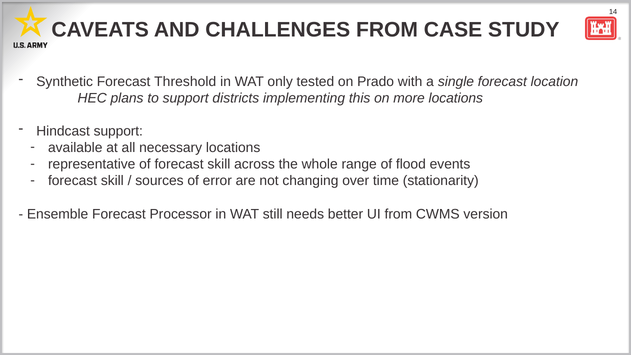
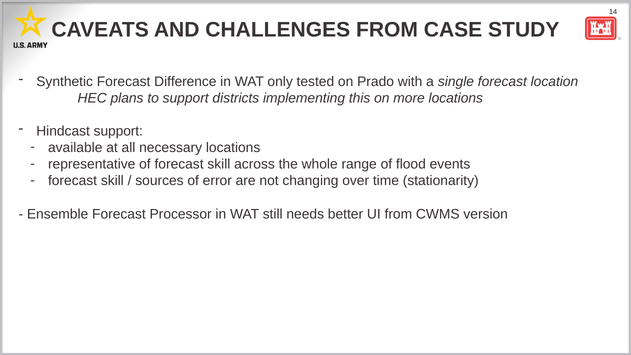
Threshold: Threshold -> Difference
